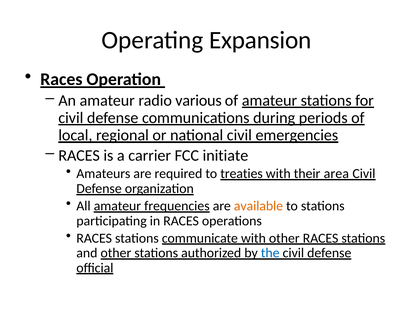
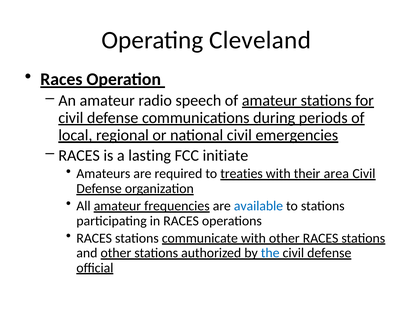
Expansion: Expansion -> Cleveland
various: various -> speech
carrier: carrier -> lasting
available colour: orange -> blue
